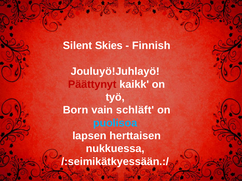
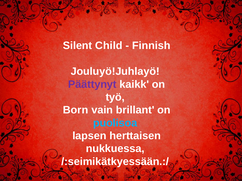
Skies: Skies -> Child
Päättynyt colour: red -> purple
schläft: schläft -> brillant
